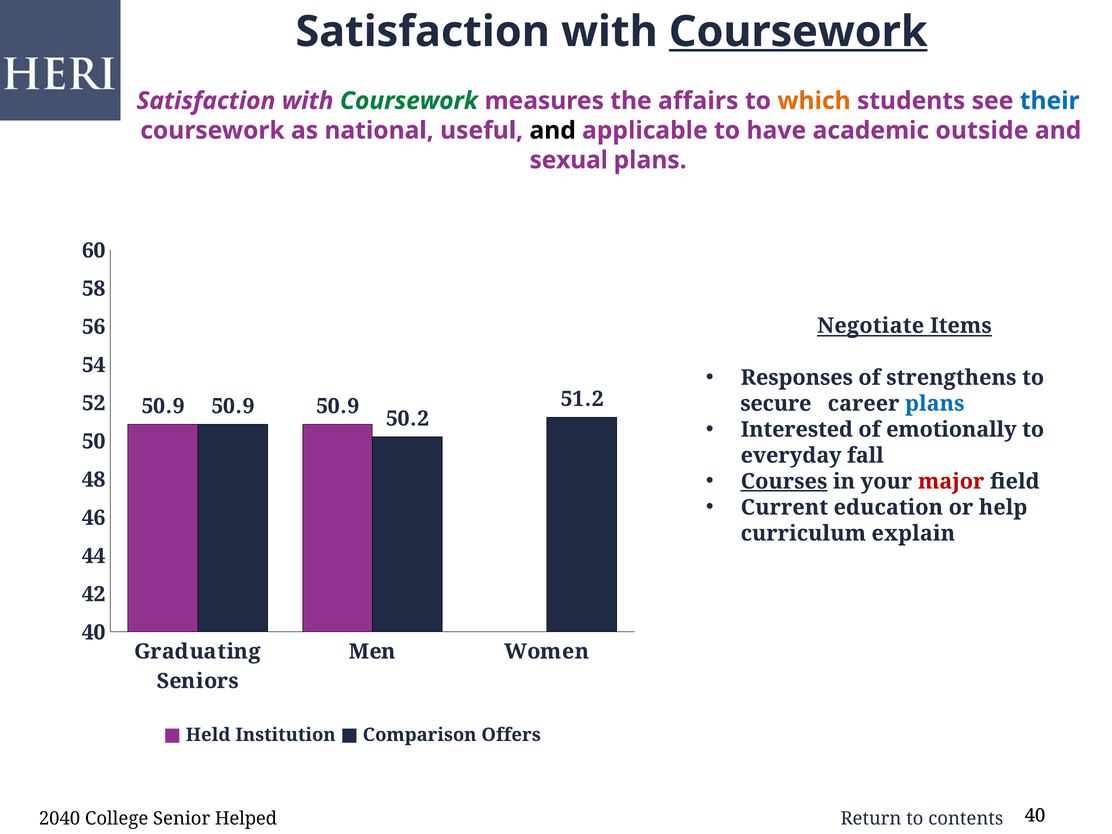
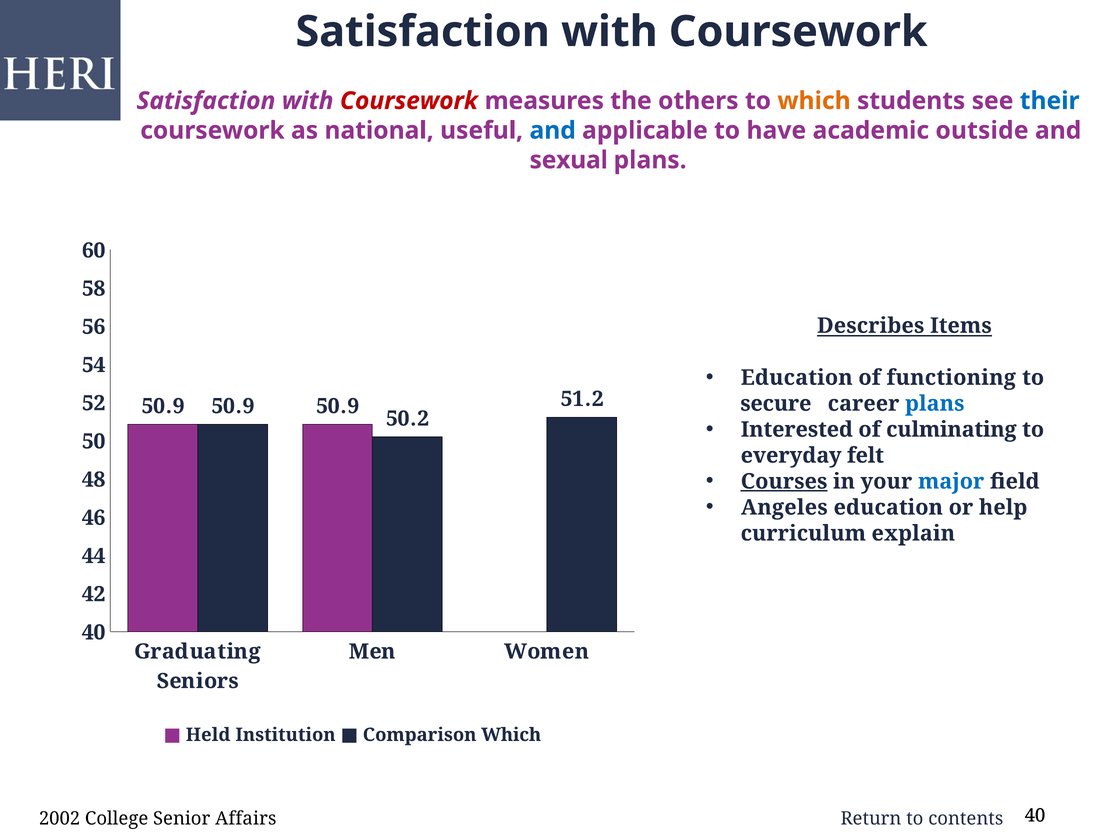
Coursework at (798, 32) underline: present -> none
Coursework at (409, 101) colour: green -> red
affairs: affairs -> others
and at (553, 131) colour: black -> blue
Negotiate: Negotiate -> Describes
Responses at (797, 378): Responses -> Education
strengthens: strengthens -> functioning
emotionally: emotionally -> culminating
fall: fall -> felt
major colour: red -> blue
Current: Current -> Angeles
Comparison Offers: Offers -> Which
2040: 2040 -> 2002
Helped: Helped -> Affairs
